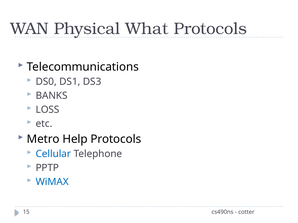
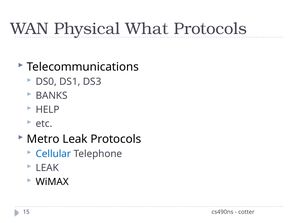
LOSS: LOSS -> HELP
Metro Help: Help -> Leak
PPTP at (47, 168): PPTP -> LEAK
WiMAX colour: blue -> black
